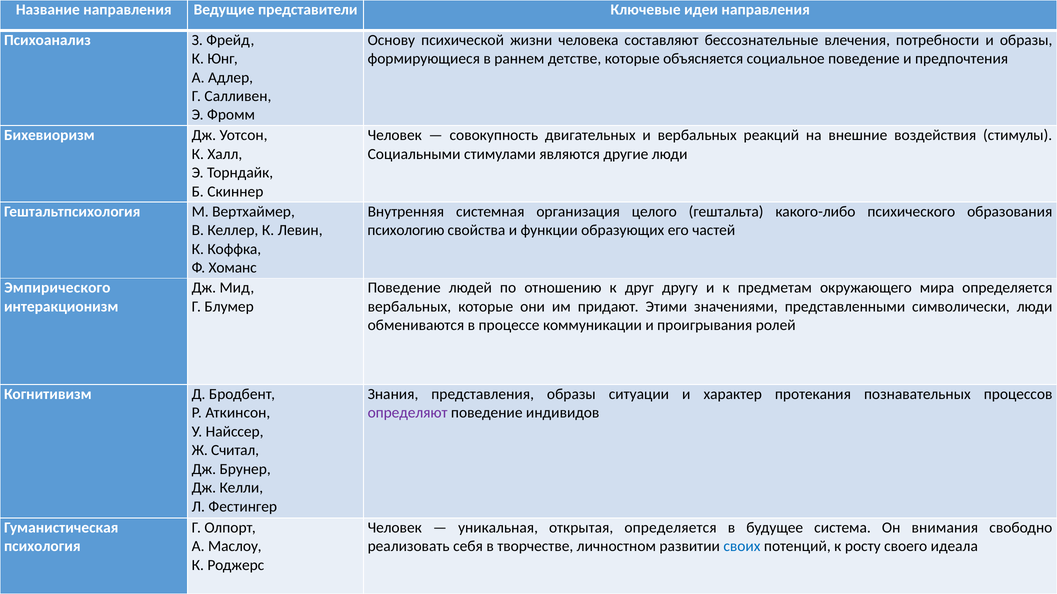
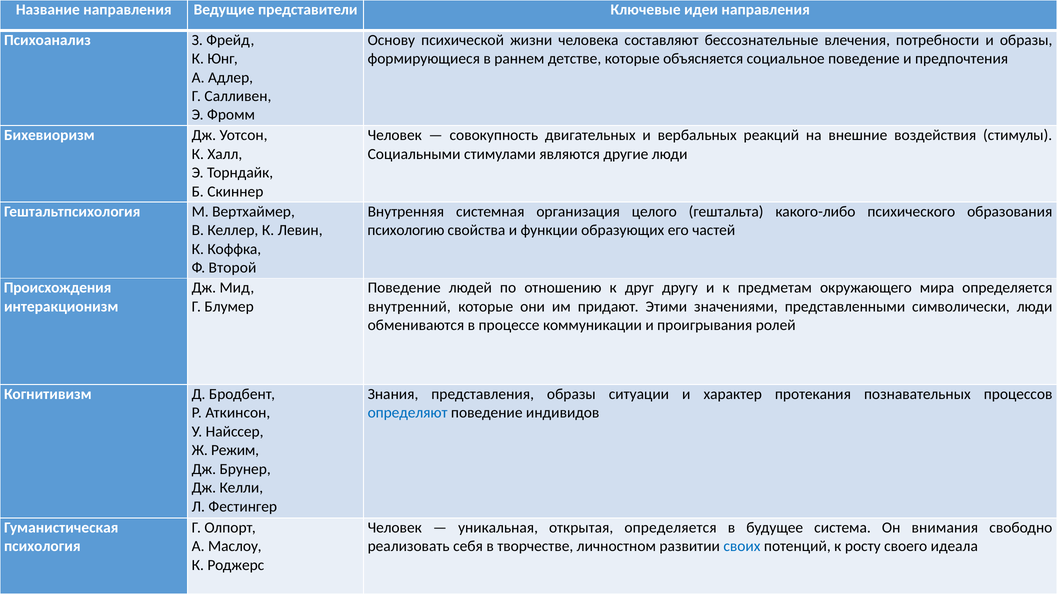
Хоманс: Хоманс -> Второй
Эмпирического: Эмпирического -> Происхождения
вербальных at (409, 307): вербальных -> внутренний
определяют colour: purple -> blue
Считал: Считал -> Режим
